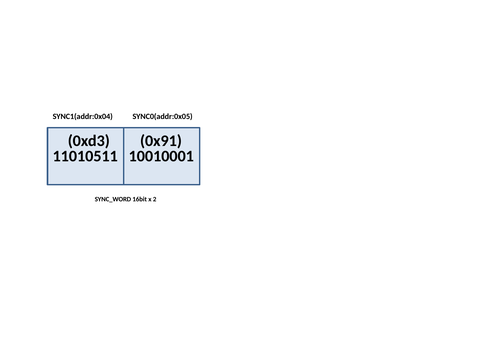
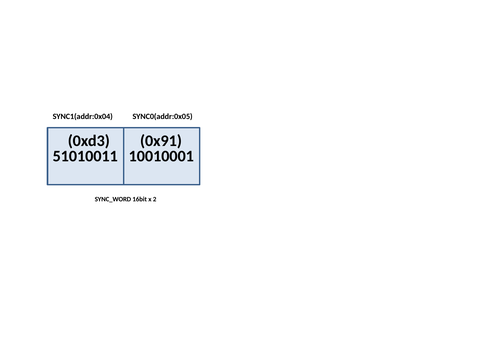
11010511: 11010511 -> 51010011
